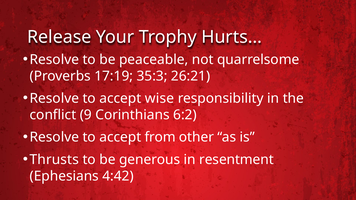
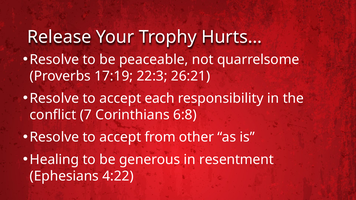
35:3: 35:3 -> 22:3
wise: wise -> each
9: 9 -> 7
6:2: 6:2 -> 6:8
Thrusts: Thrusts -> Healing
4:42: 4:42 -> 4:22
